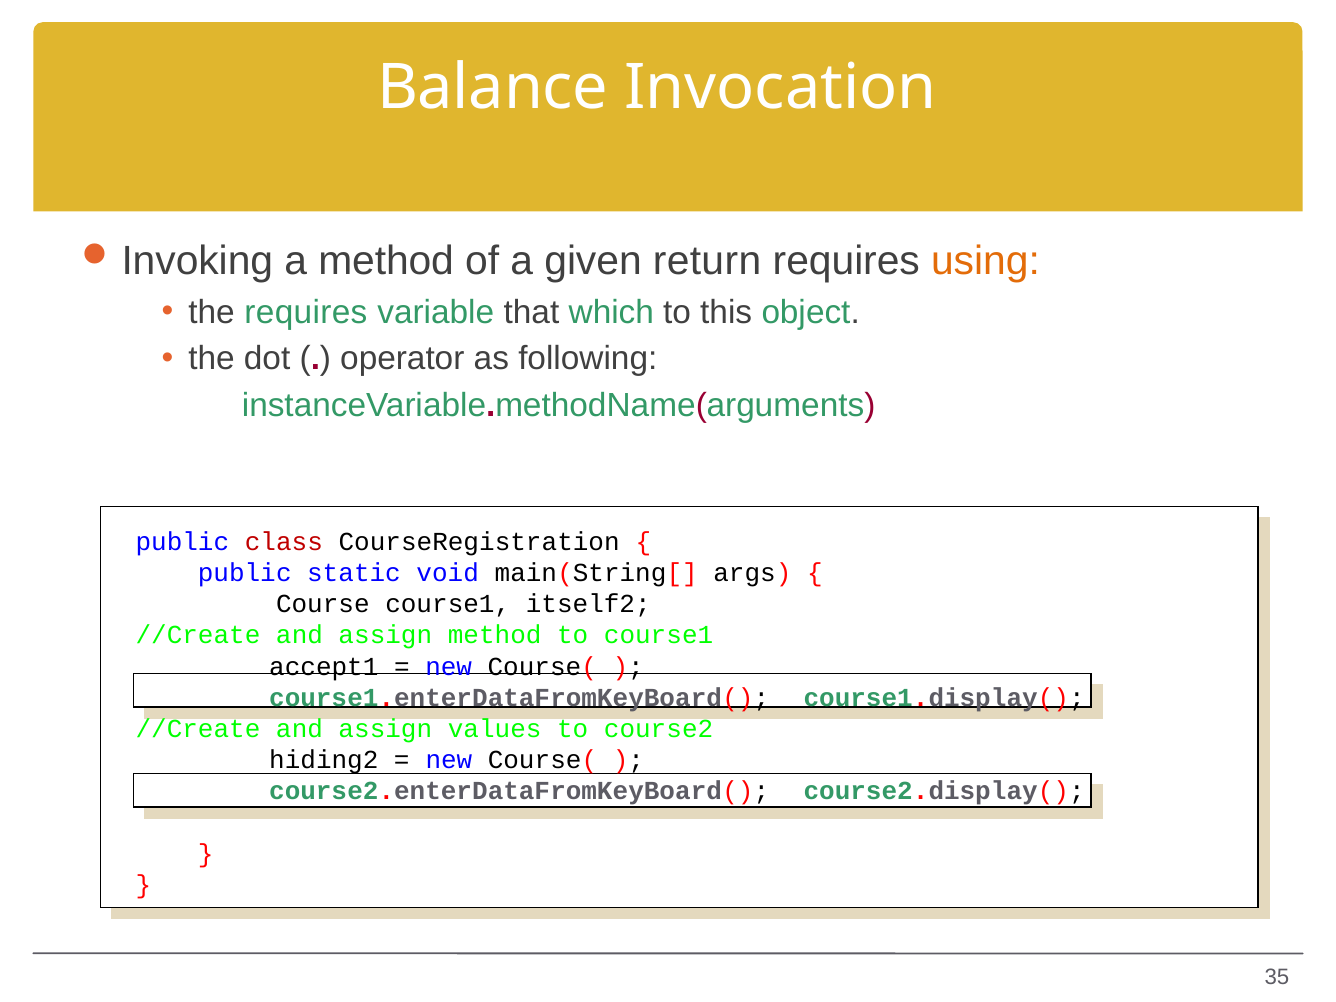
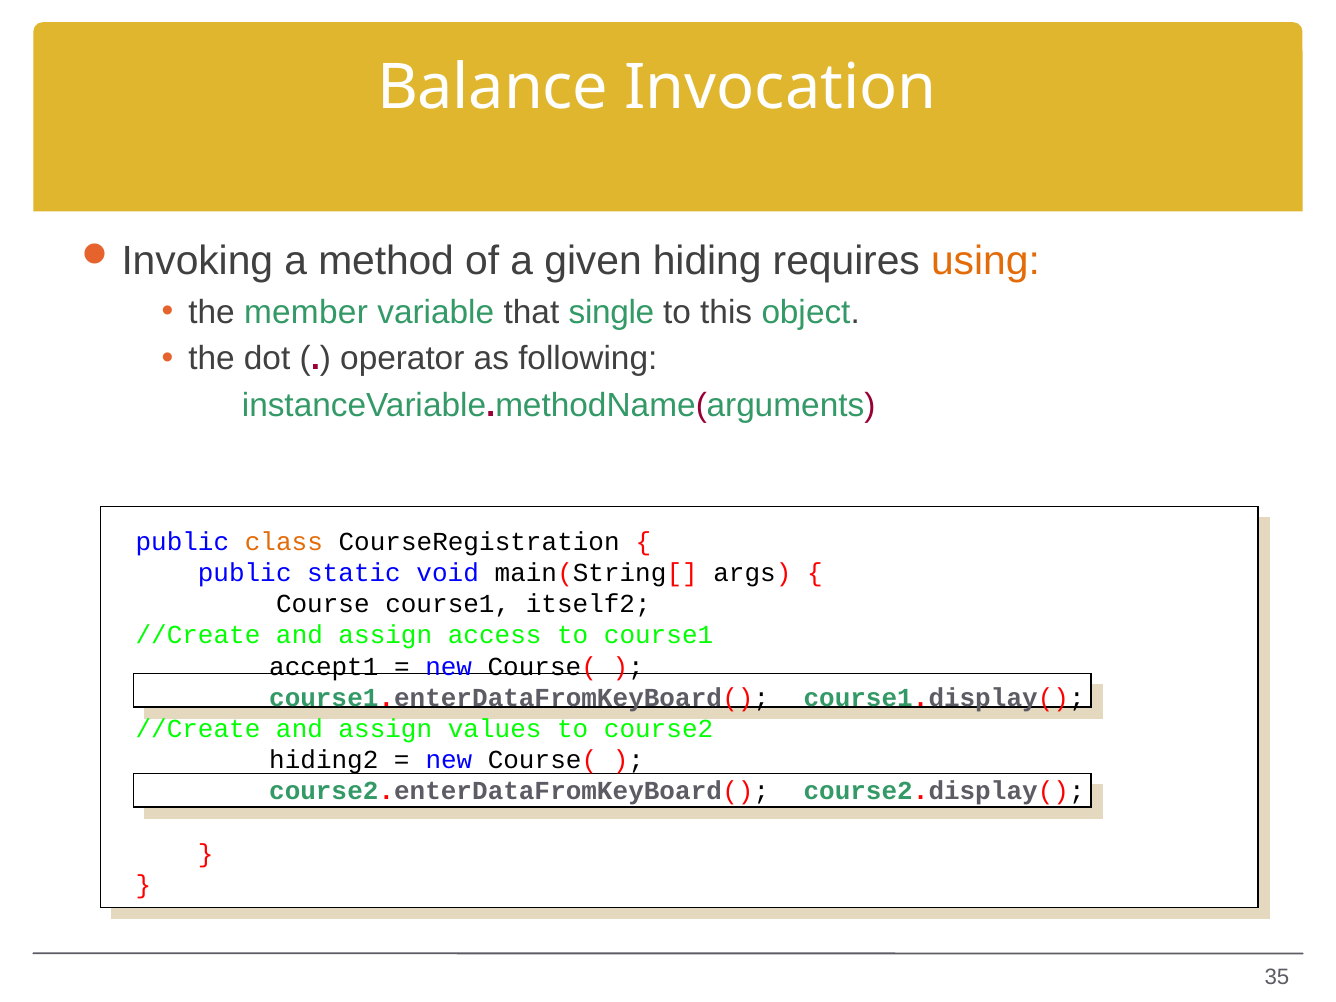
return: return -> hiding
the requires: requires -> member
which: which -> single
class colour: red -> orange
assign method: method -> access
